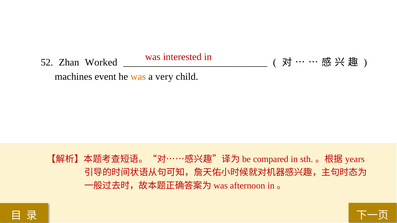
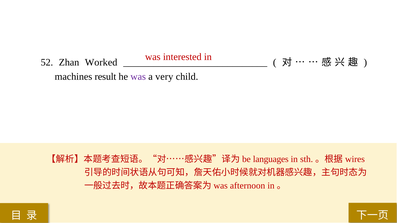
event: event -> result
was at (138, 77) colour: orange -> purple
compared: compared -> languages
years: years -> wires
